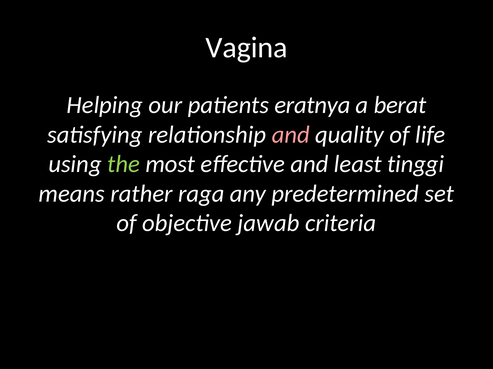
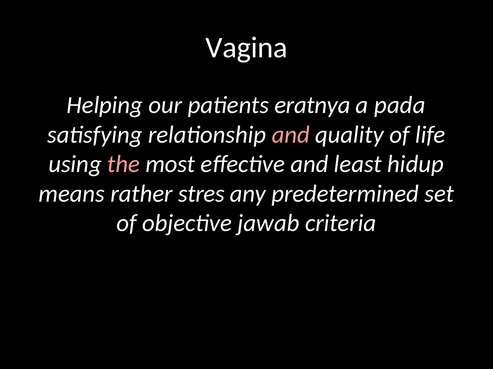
berat: berat -> pada
the colour: light green -> pink
tinggi: tinggi -> hidup
raga: raga -> stres
